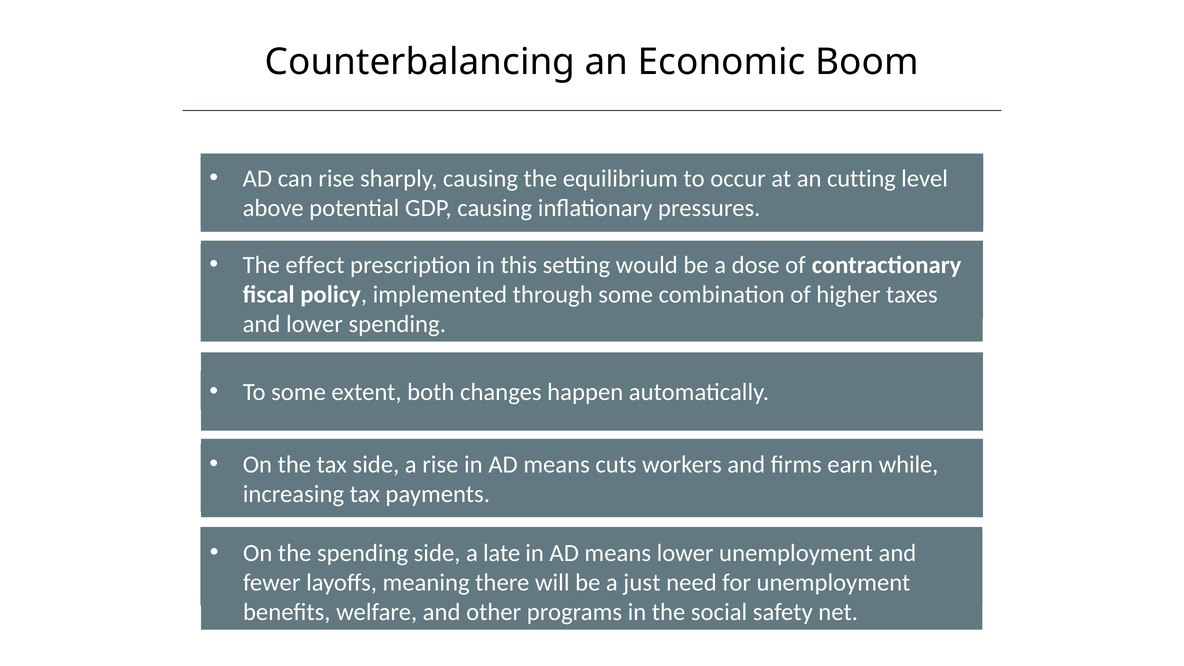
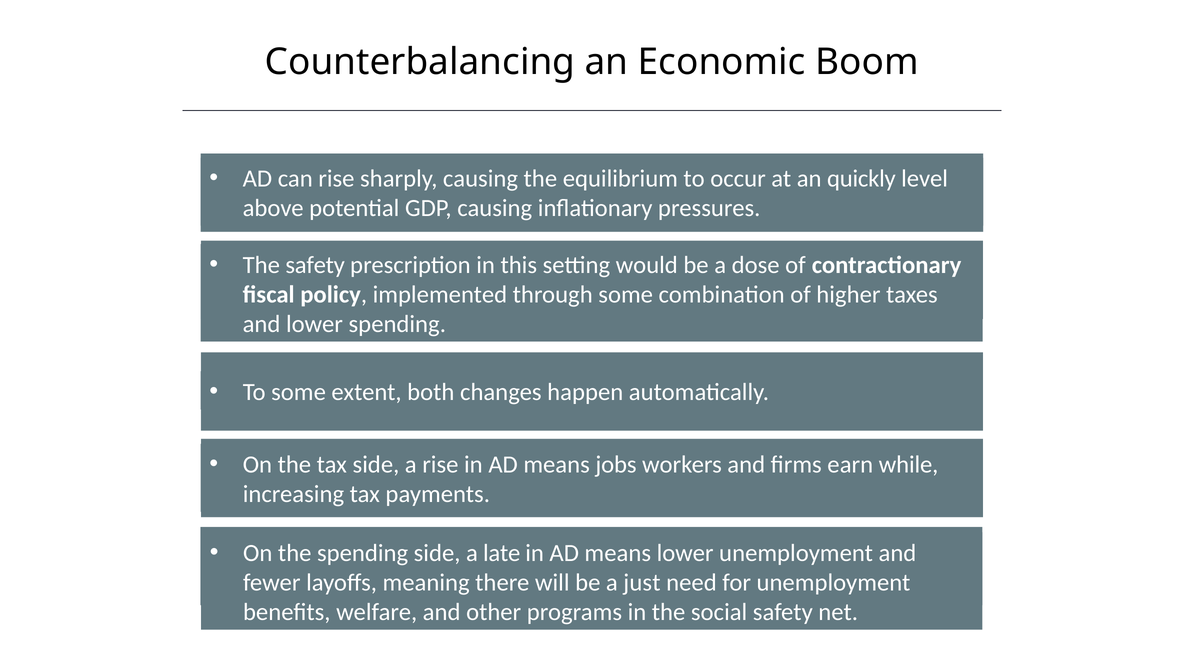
cutting: cutting -> quickly
The effect: effect -> safety
cuts: cuts -> jobs
